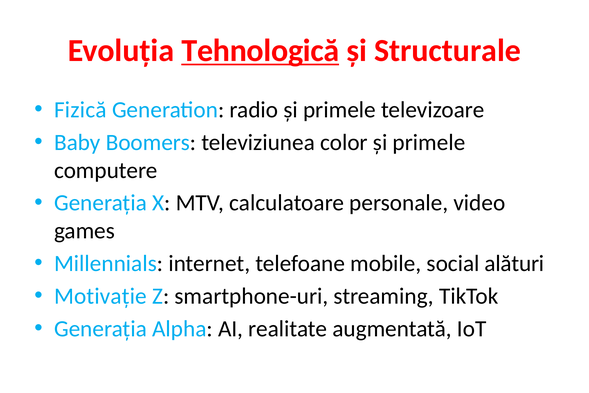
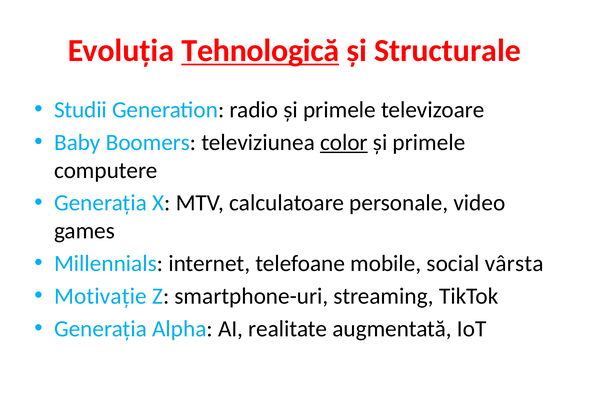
Fizică: Fizică -> Studii
color underline: none -> present
alături: alături -> vârsta
